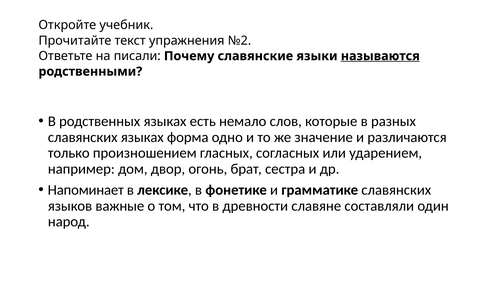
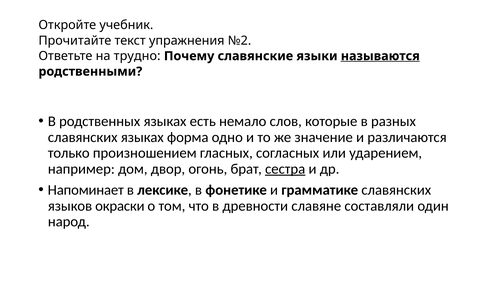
писали: писали -> трудно
сестра underline: none -> present
важные: важные -> окраски
